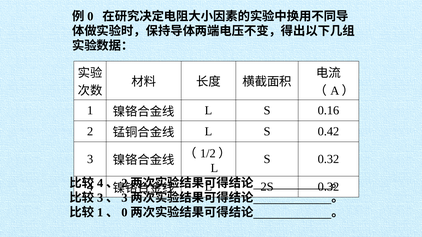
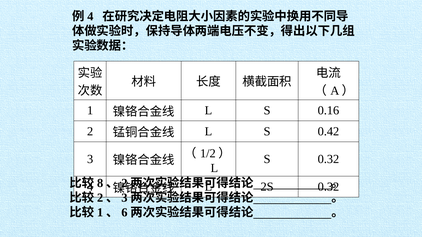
0 at (90, 16): 0 -> 4
4 at (100, 183): 4 -> 8
3 at (100, 198): 3 -> 2
0 at (124, 213): 0 -> 6
